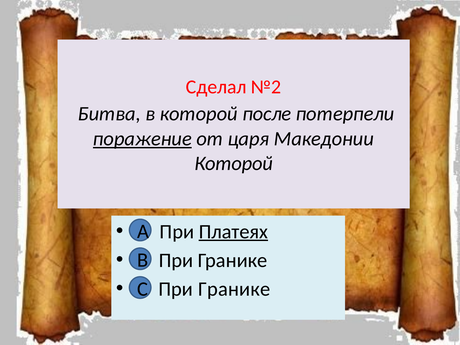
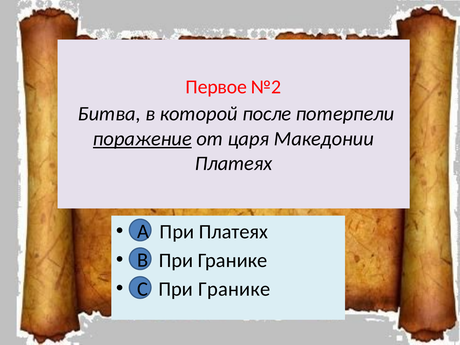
Сделал: Сделал -> Первое
Которой at (234, 163): Которой -> Платеях
Платеях at (233, 232) underline: present -> none
